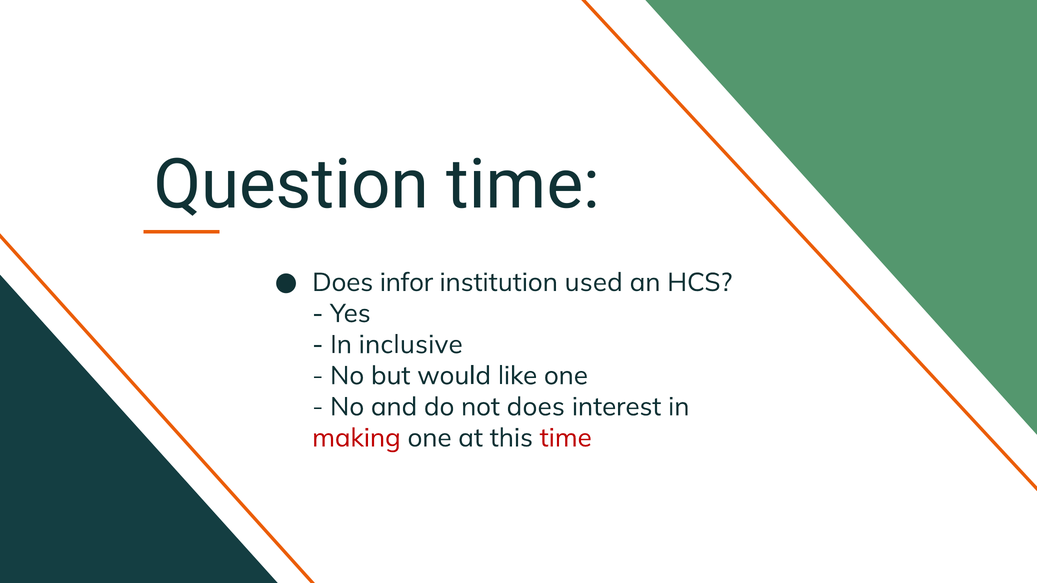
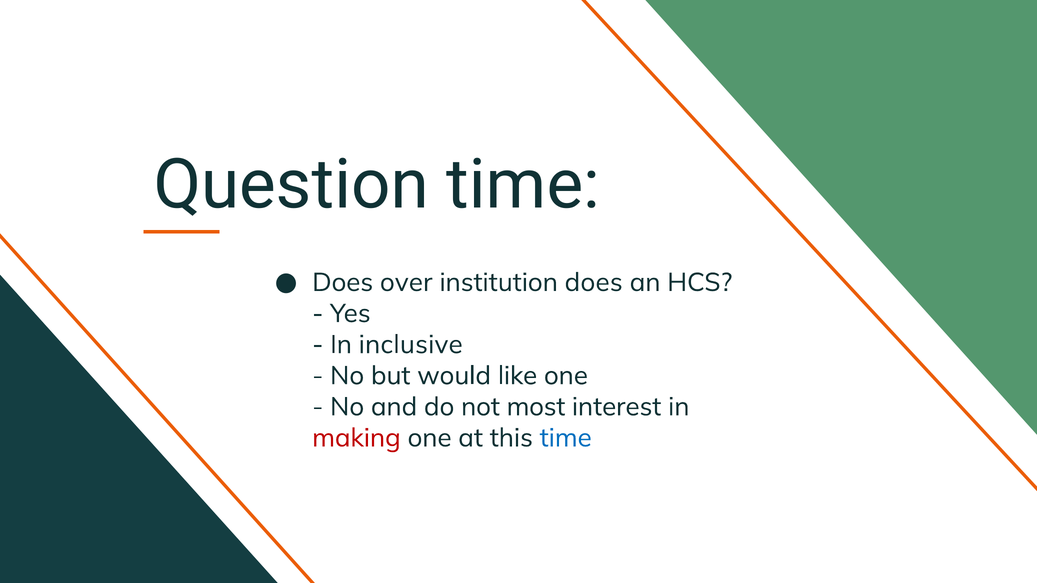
infor: infor -> over
institution used: used -> does
not does: does -> most
time at (566, 438) colour: red -> blue
